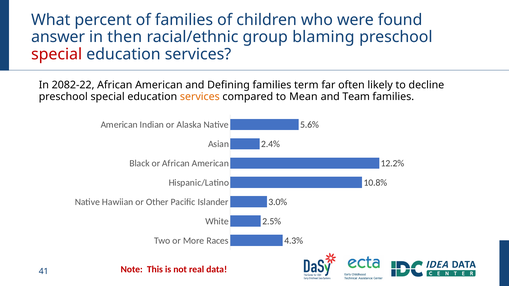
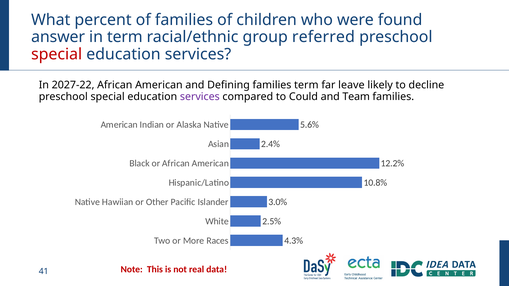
in then: then -> term
blaming: blaming -> referred
2082-22: 2082-22 -> 2027-22
often: often -> leave
services at (200, 97) colour: orange -> purple
Mean: Mean -> Could
